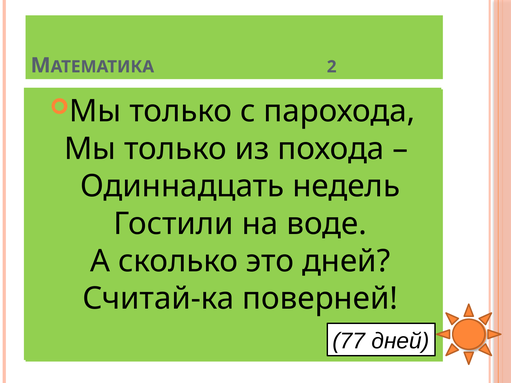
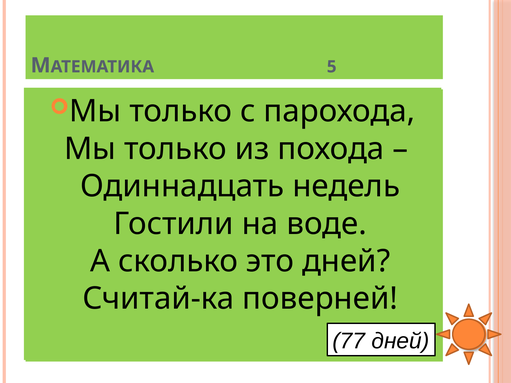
2 at (332, 67): 2 -> 5
